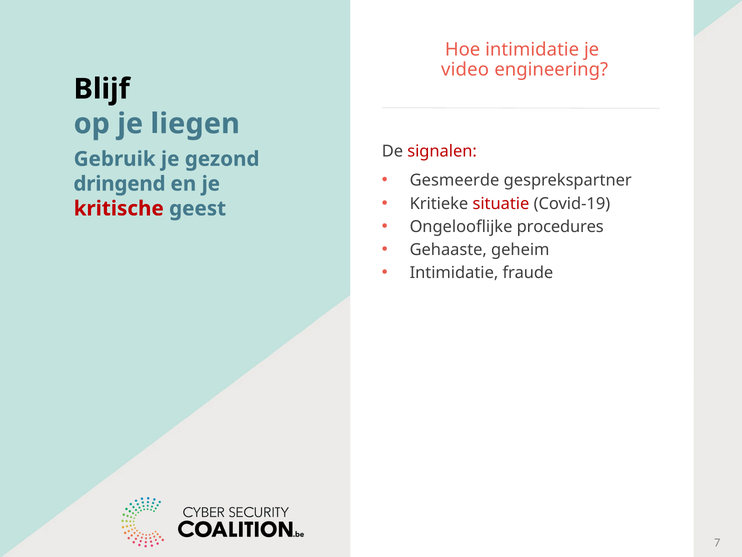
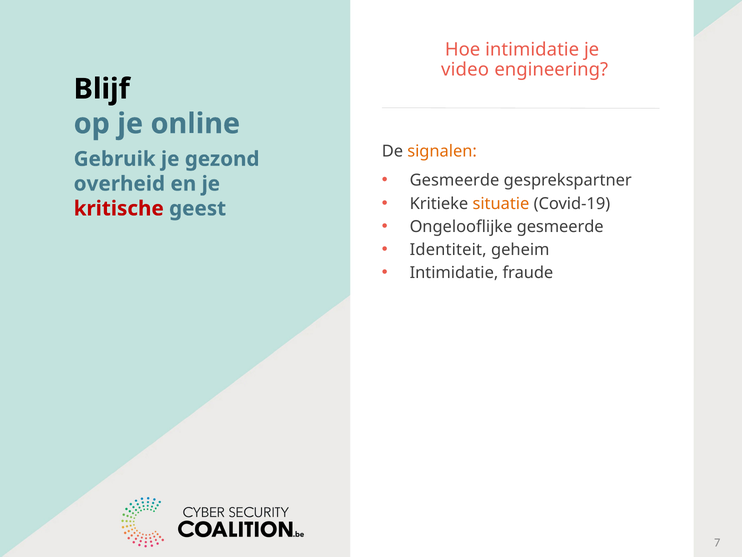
liegen: liegen -> online
signalen colour: red -> orange
dringend: dringend -> overheid
situatie colour: red -> orange
Ongelooflijke procedures: procedures -> gesmeerde
Gehaaste: Gehaaste -> Identiteit
